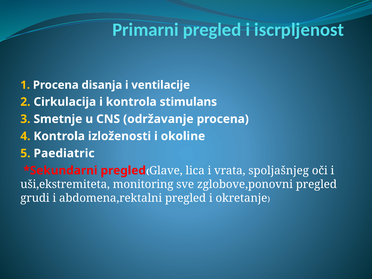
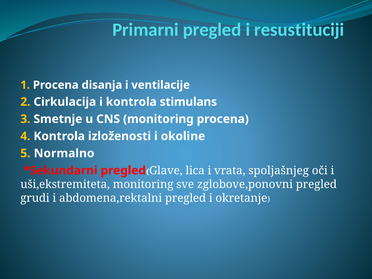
iscrpljenost: iscrpljenost -> resustituciji
CNS održavanje: održavanje -> monitoring
Paediatric: Paediatric -> Normalno
